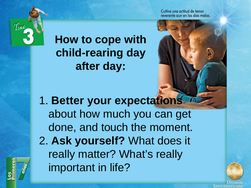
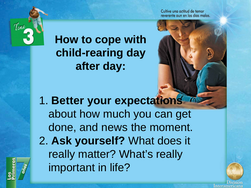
touch: touch -> news
